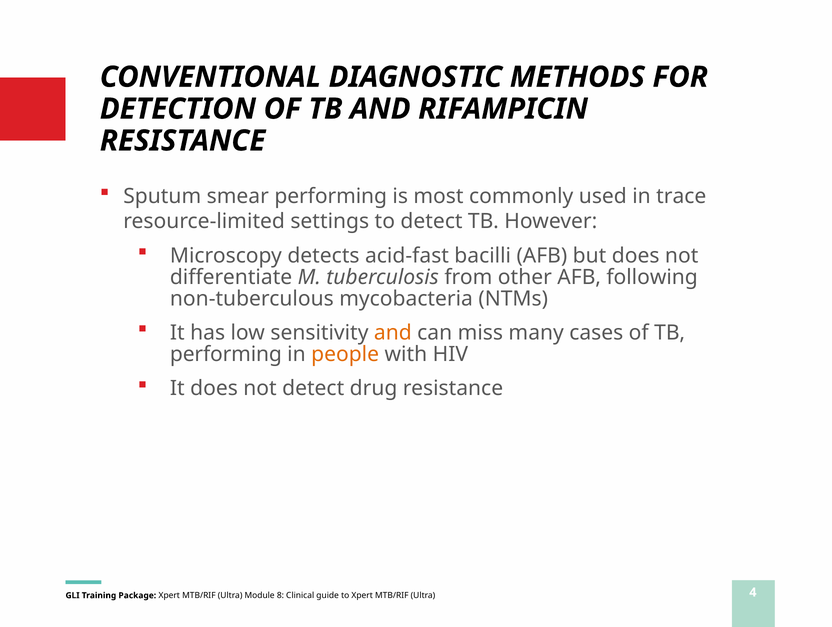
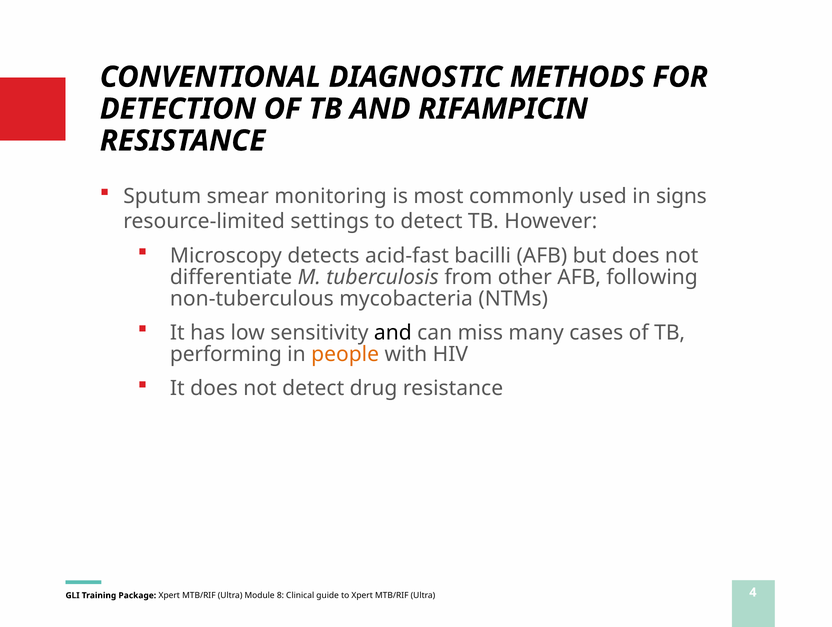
smear performing: performing -> monitoring
trace: trace -> signs
and at (393, 332) colour: orange -> black
